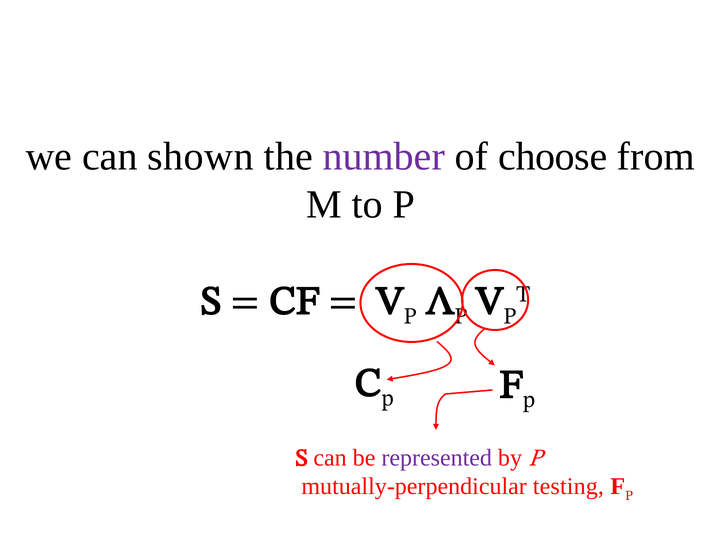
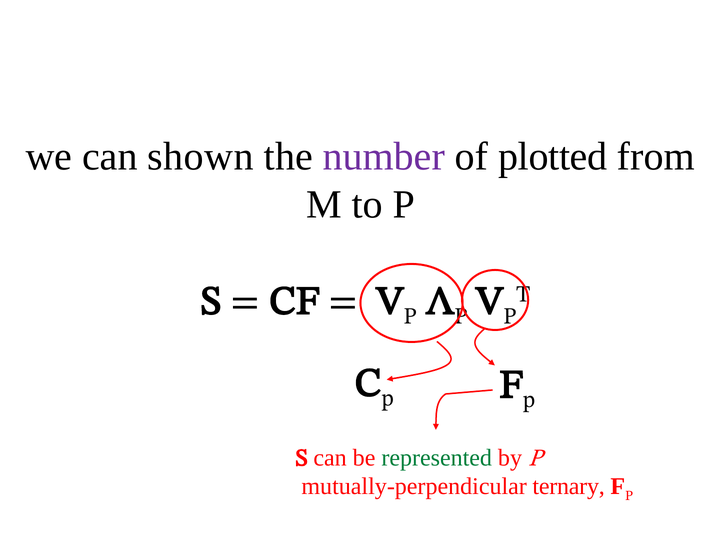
choose: choose -> plotted
represented colour: purple -> green
testing: testing -> ternary
